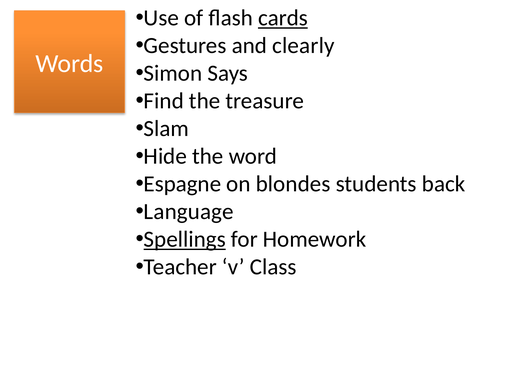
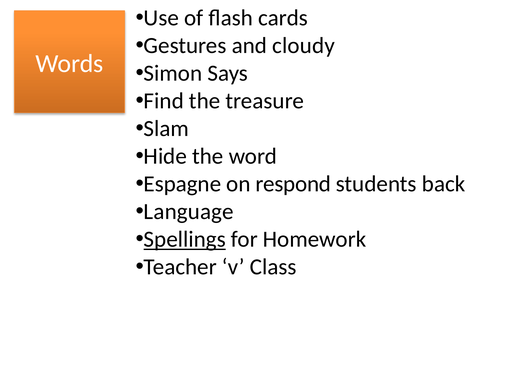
cards underline: present -> none
clearly: clearly -> cloudy
blondes: blondes -> respond
